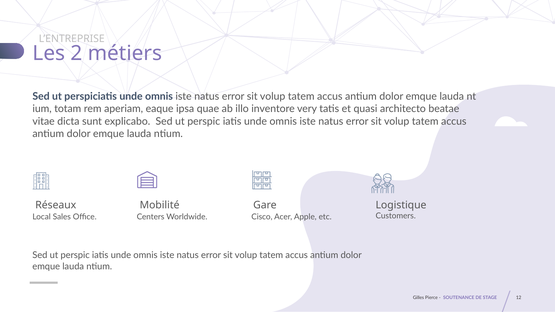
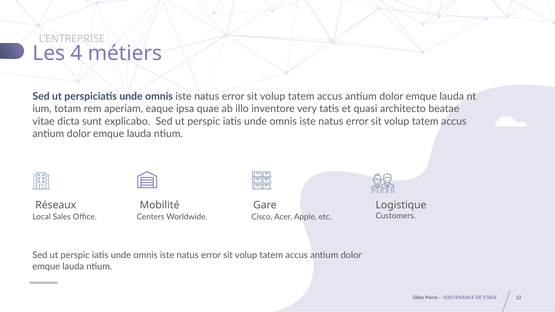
2: 2 -> 4
